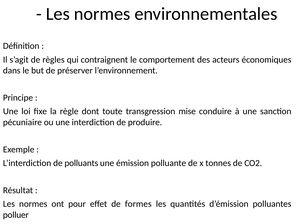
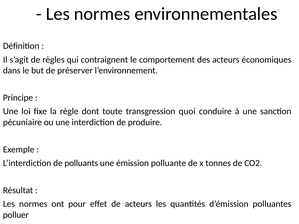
mise: mise -> quoi
de formes: formes -> acteurs
